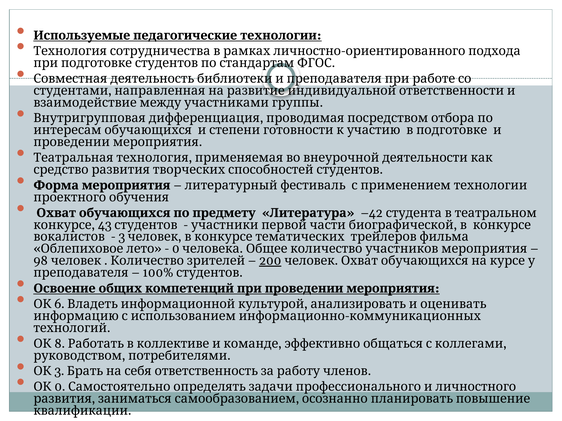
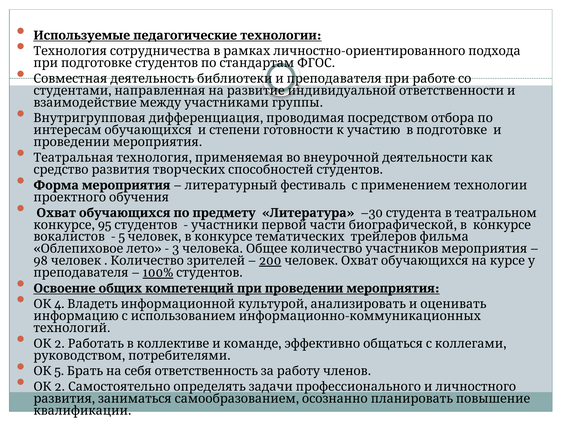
–42: –42 -> –30
43: 43 -> 95
3 at (122, 237): 3 -> 5
0 at (176, 249): 0 -> 3
100% underline: none -> present
6: 6 -> 4
8 at (60, 344): 8 -> 2
3 at (59, 372): 3 -> 5
0 at (60, 387): 0 -> 2
